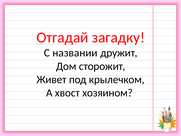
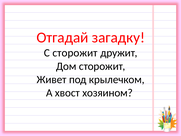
С названии: названии -> сторожит
